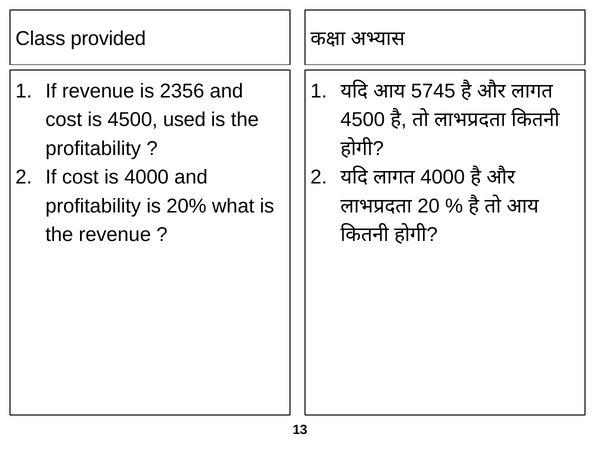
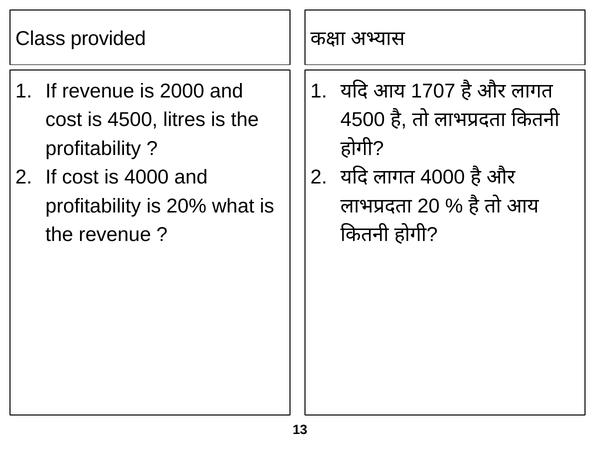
2356: 2356 -> 2000
5745: 5745 -> 1707
used: used -> litres
